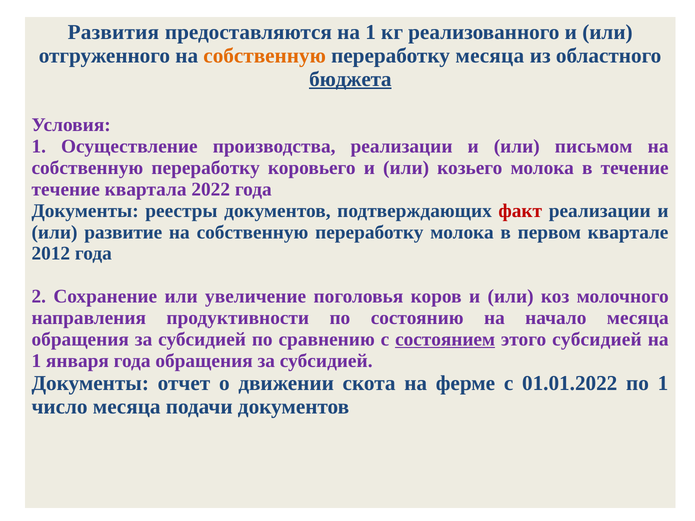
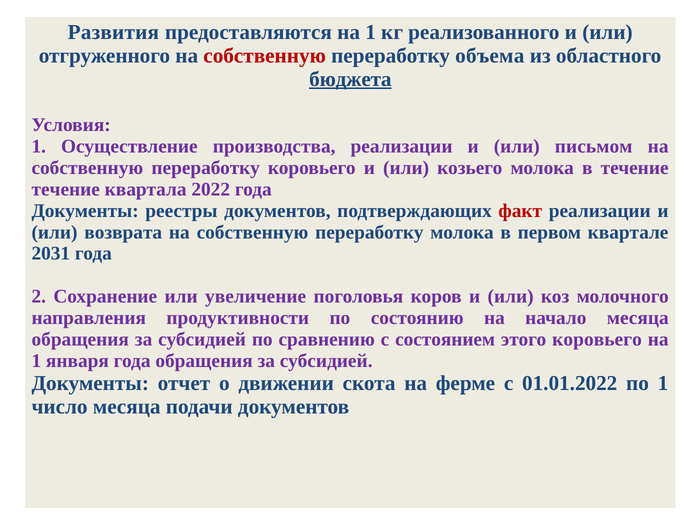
собственную at (265, 56) colour: orange -> red
переработку месяца: месяца -> объема
развитие: развитие -> возврата
2012: 2012 -> 2031
состоянием underline: present -> none
этого субсидией: субсидией -> коровьего
